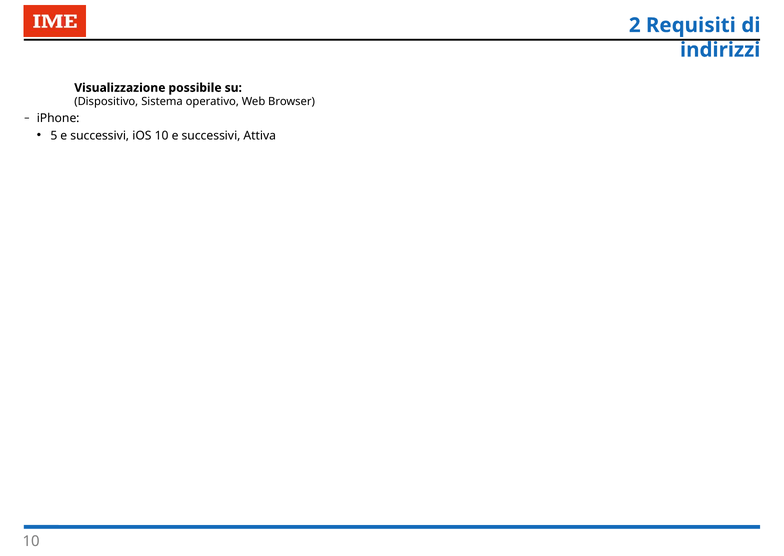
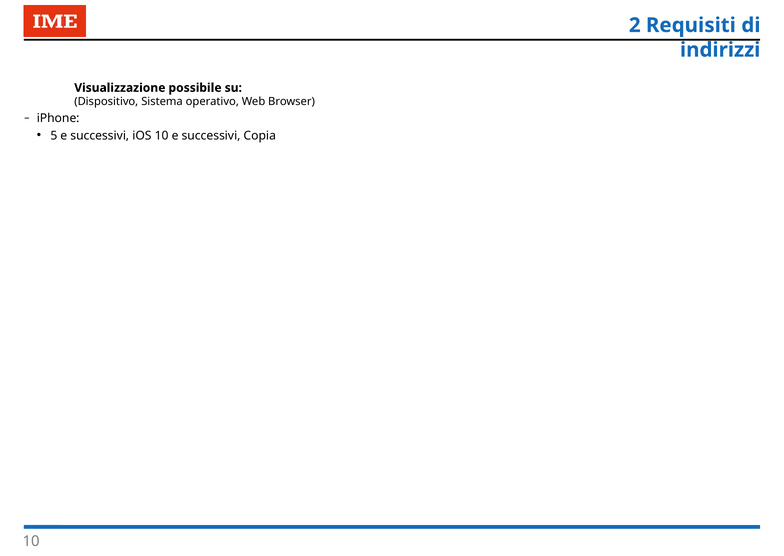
Attiva: Attiva -> Copia
